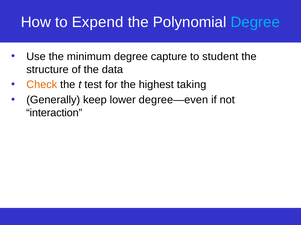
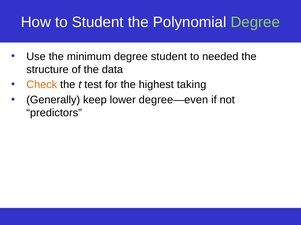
to Expend: Expend -> Student
Degree at (255, 22) colour: light blue -> light green
degree capture: capture -> student
student: student -> needed
interaction: interaction -> predictors
